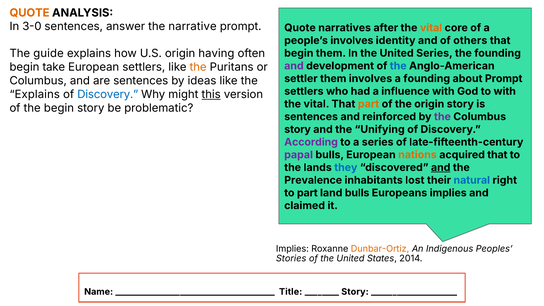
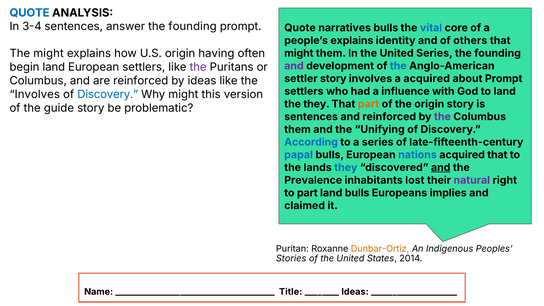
QUOTE at (30, 13) colour: orange -> blue
3-0: 3-0 -> 3-4
answer the narrative: narrative -> founding
narratives after: after -> bulls
vital at (431, 28) colour: orange -> blue
people’s involves: involves -> explains
begin at (299, 53): begin -> might
The guide: guide -> might
begin take: take -> land
the at (198, 67) colour: orange -> purple
settler them: them -> story
a founding: founding -> acquired
are sentences: sentences -> reinforced
to with: with -> land
Explains at (35, 94): Explains -> Involves
this underline: present -> none
vital at (316, 104): vital -> they
the begin: begin -> guide
story at (298, 129): story -> them
According colour: purple -> blue
papal colour: purple -> blue
nations colour: orange -> blue
natural colour: blue -> purple
Implies at (292, 249): Implies -> Puritan
Story at (355, 292): Story -> Ideas
